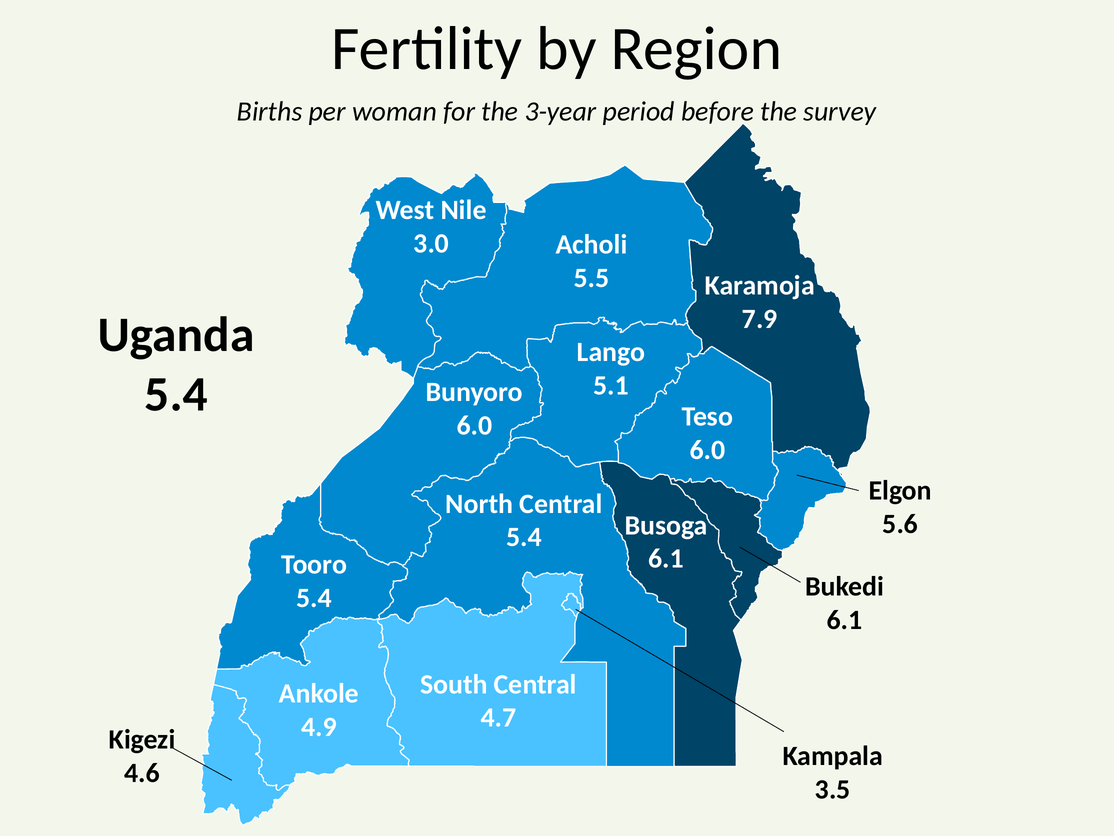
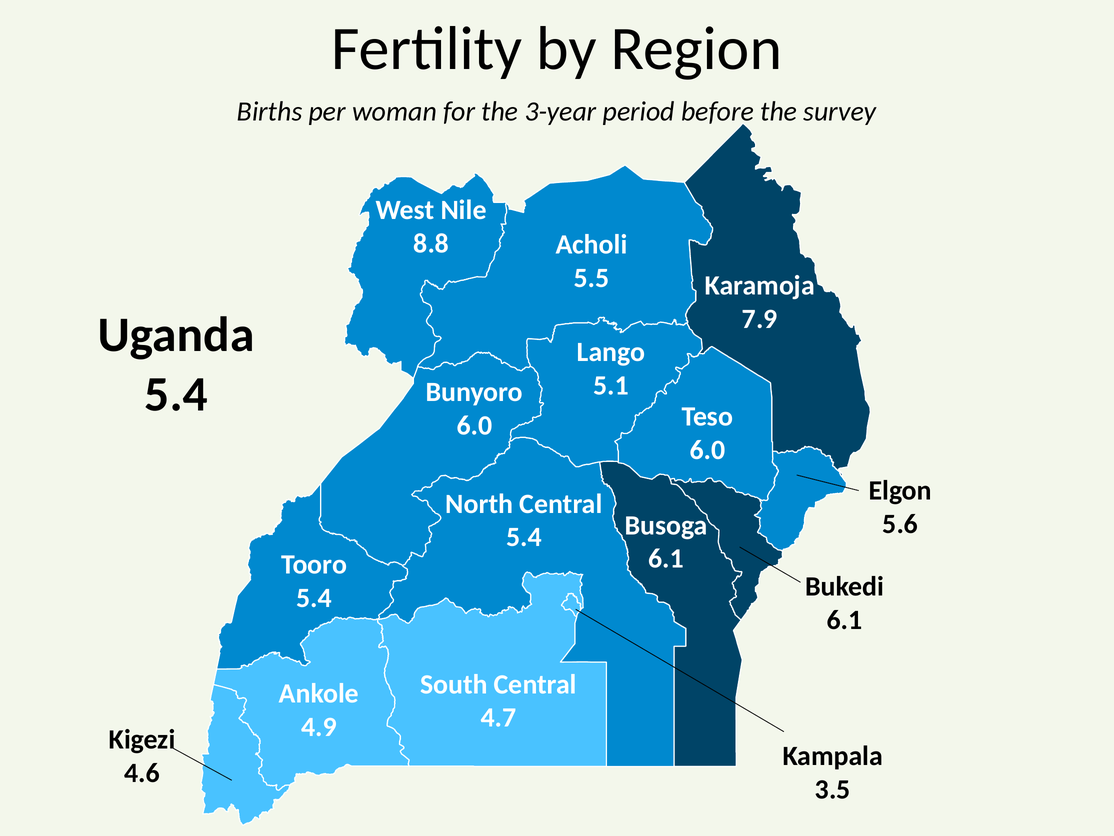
3.0: 3.0 -> 8.8
